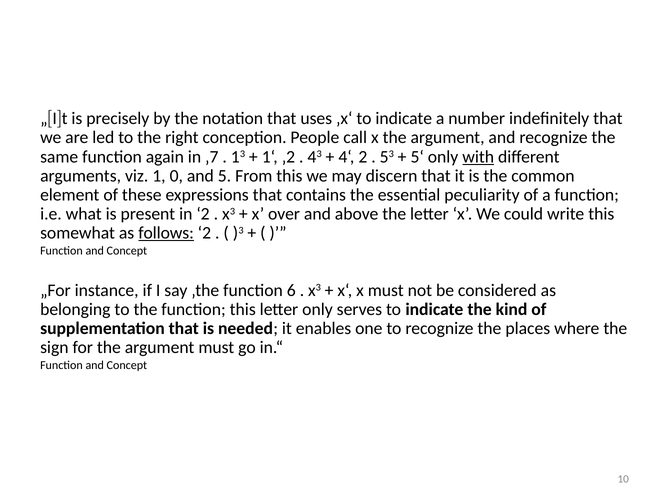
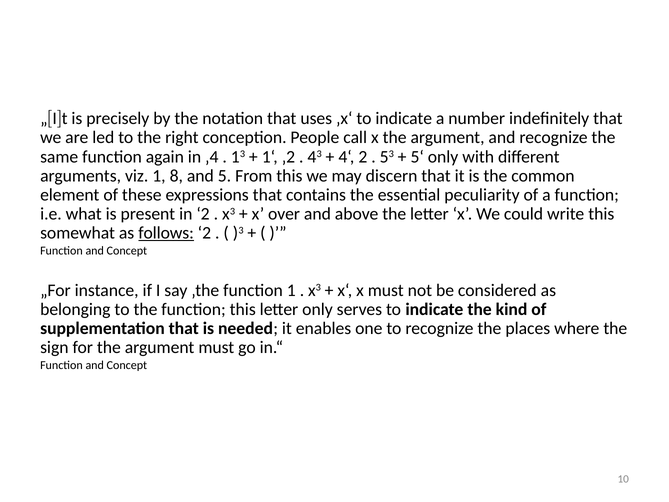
‚7: ‚7 -> ‚4
with underline: present -> none
0: 0 -> 8
function 6: 6 -> 1
